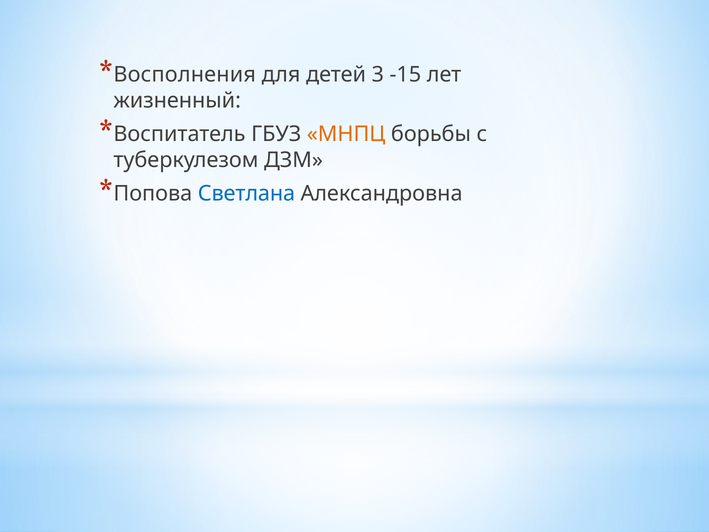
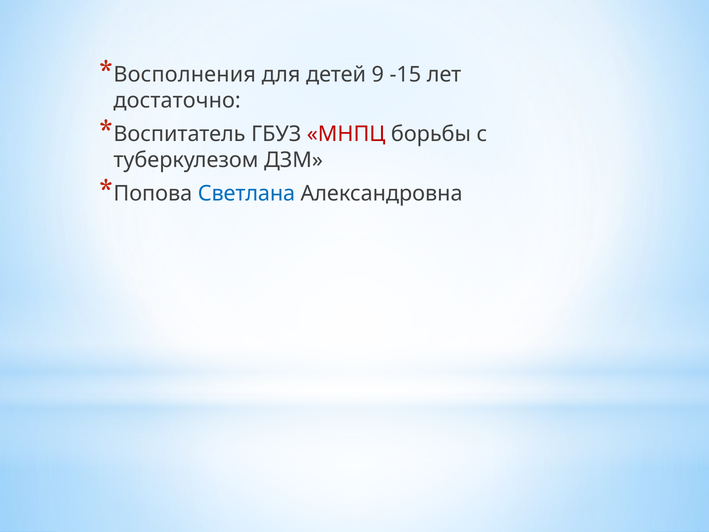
3: 3 -> 9
жизненный: жизненный -> достаточно
МНПЦ colour: orange -> red
